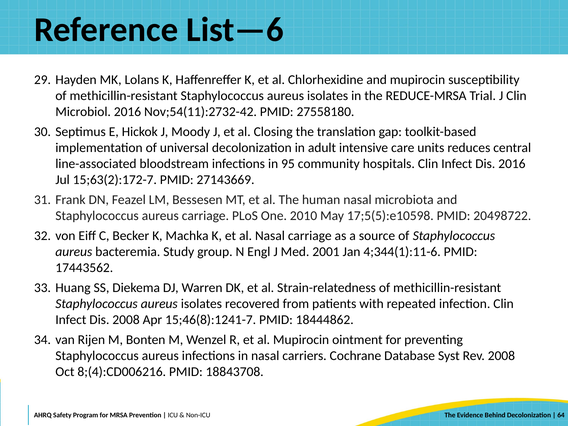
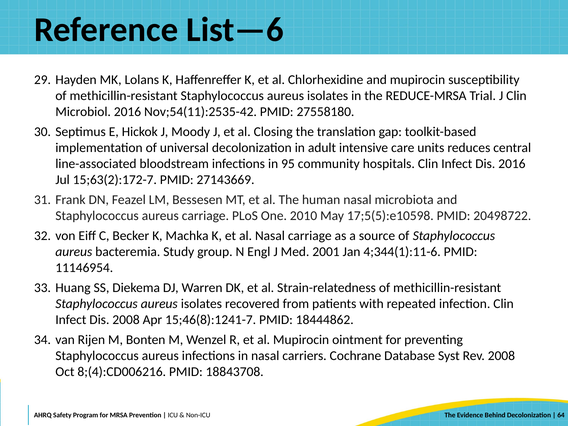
Nov;54(11):2732-42: Nov;54(11):2732-42 -> Nov;54(11):2535-42
17443562: 17443562 -> 11146954
